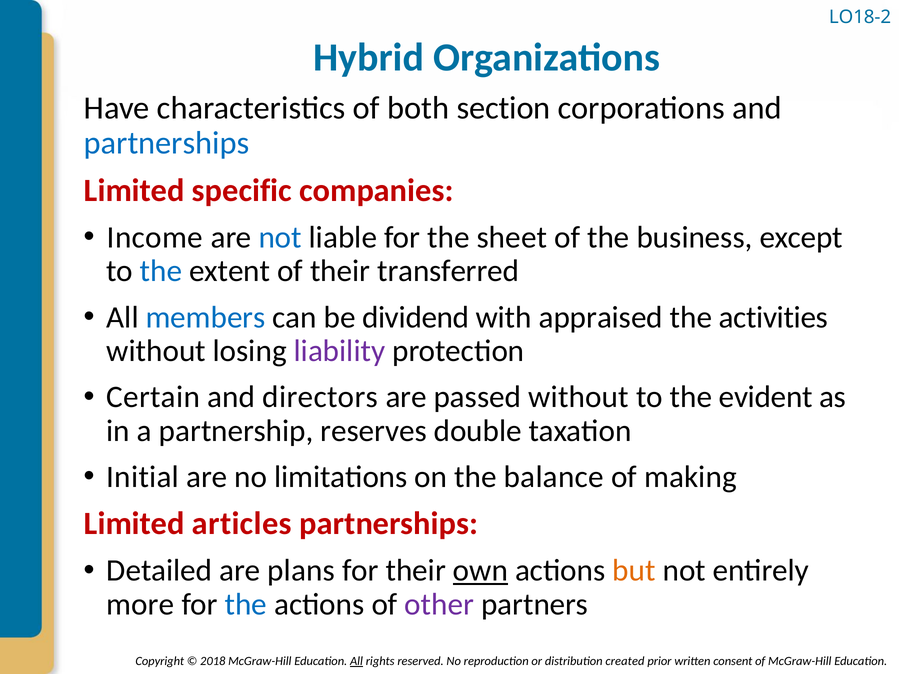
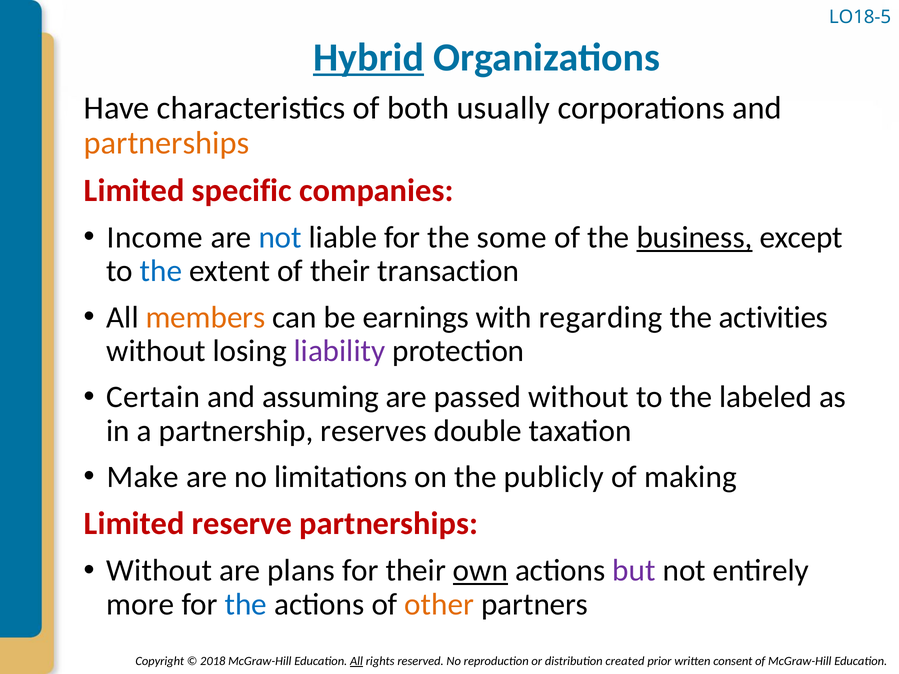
LO18-2: LO18-2 -> LO18-5
Hybrid underline: none -> present
section: section -> usually
partnerships at (167, 143) colour: blue -> orange
sheet: sheet -> some
business underline: none -> present
transferred: transferred -> transaction
members colour: blue -> orange
dividend: dividend -> earnings
appraised: appraised -> regarding
directors: directors -> assuming
evident: evident -> labeled
Initial: Initial -> Make
balance: balance -> publicly
articles: articles -> reserve
Detailed at (159, 571): Detailed -> Without
but colour: orange -> purple
other colour: purple -> orange
